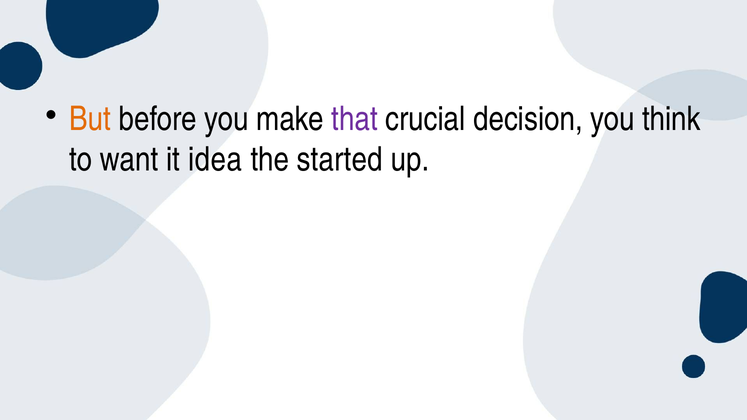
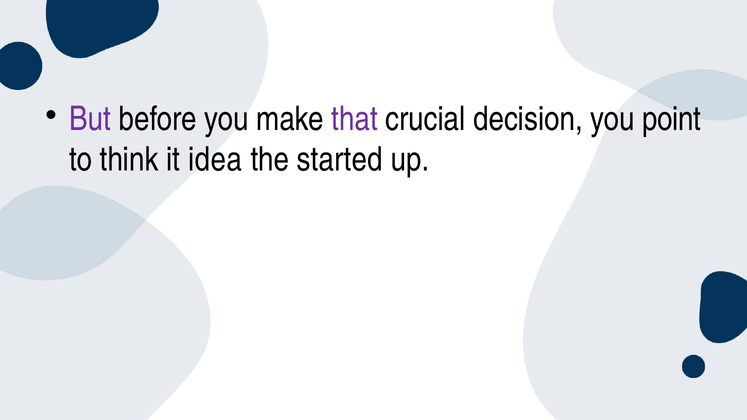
But colour: orange -> purple
think: think -> point
want: want -> think
